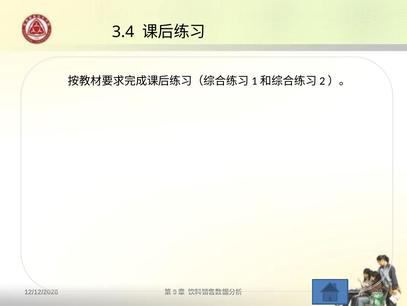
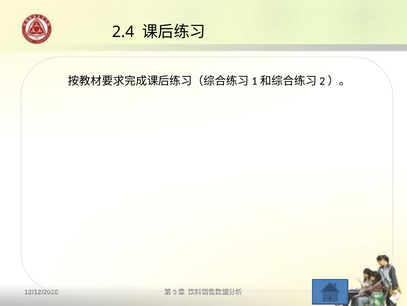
3.4: 3.4 -> 2.4
